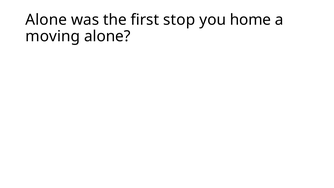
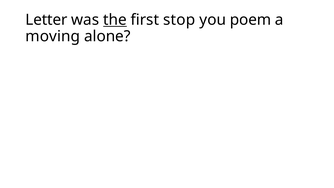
Alone at (46, 20): Alone -> Letter
the underline: none -> present
home: home -> poem
